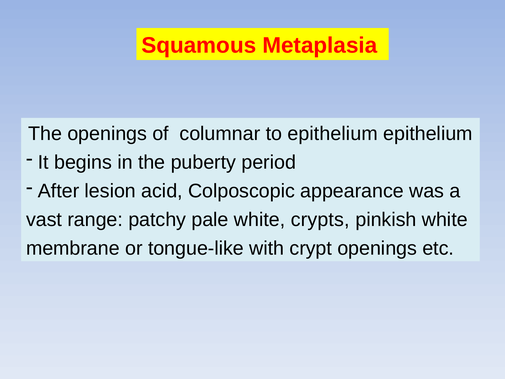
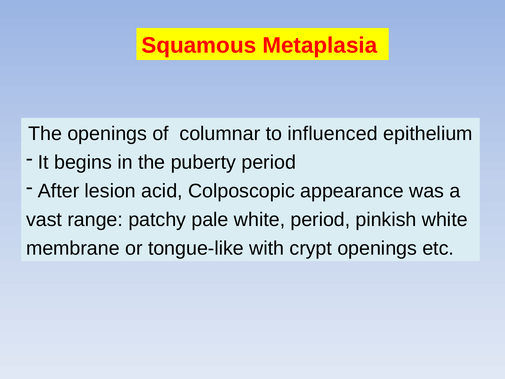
to epithelium: epithelium -> influenced
white crypts: crypts -> period
